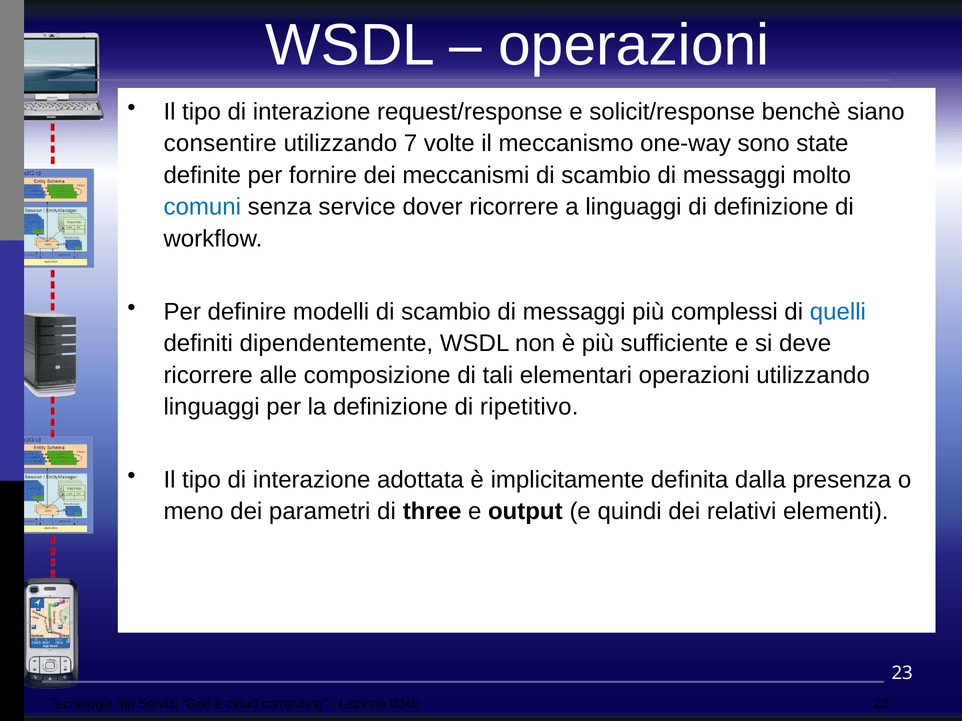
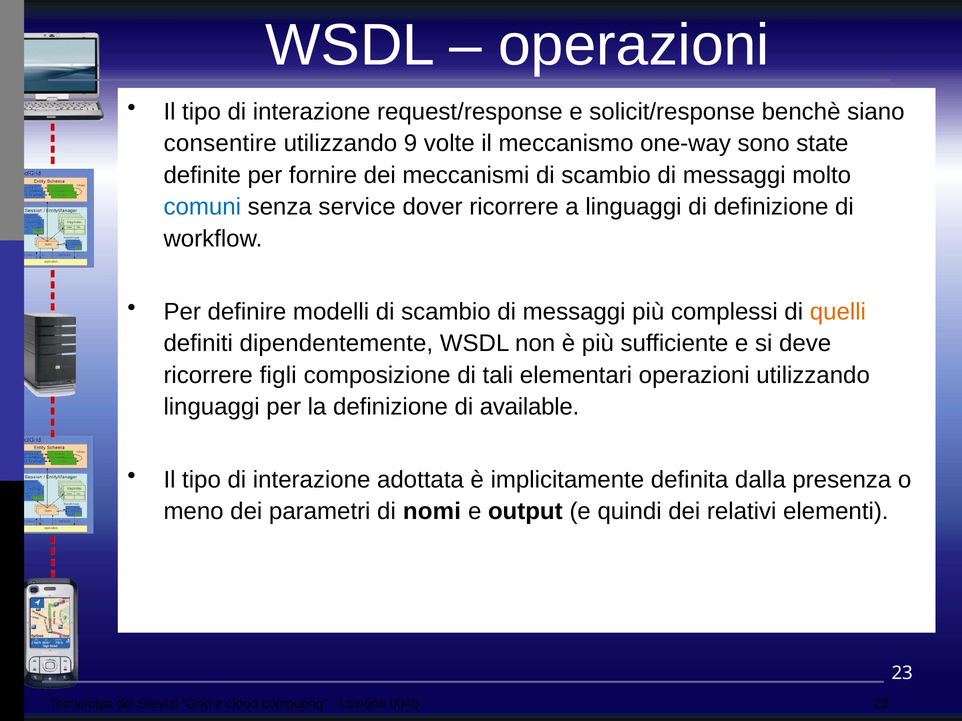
7: 7 -> 9
quelli colour: blue -> orange
alle: alle -> figli
ripetitivo: ripetitivo -> available
three: three -> nomi
